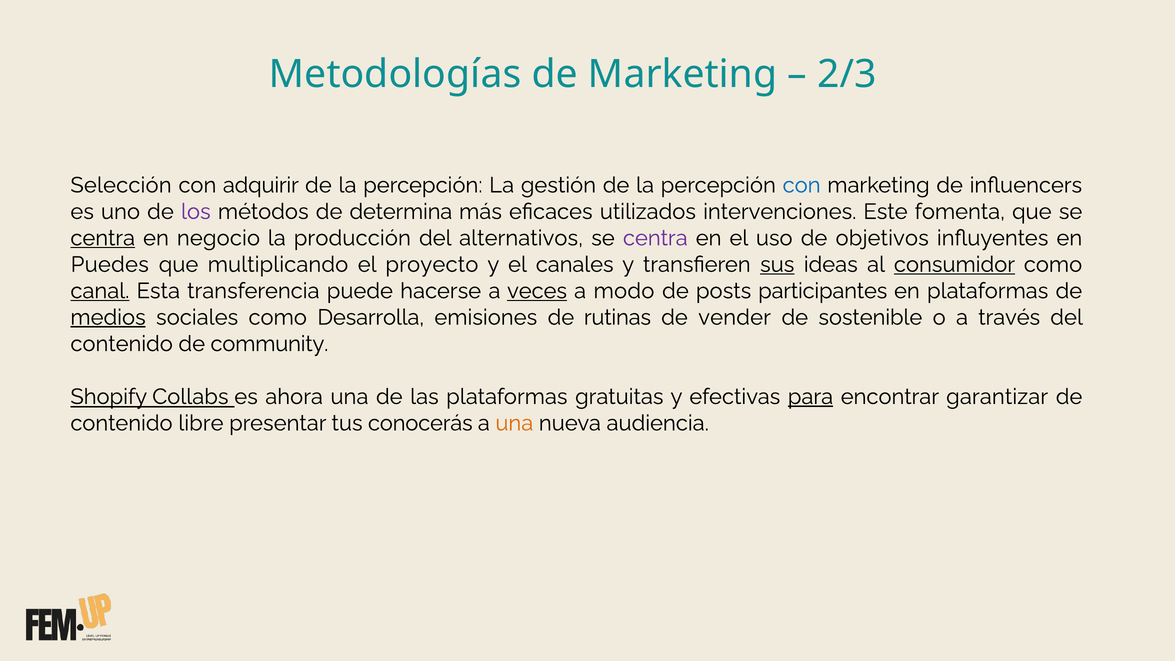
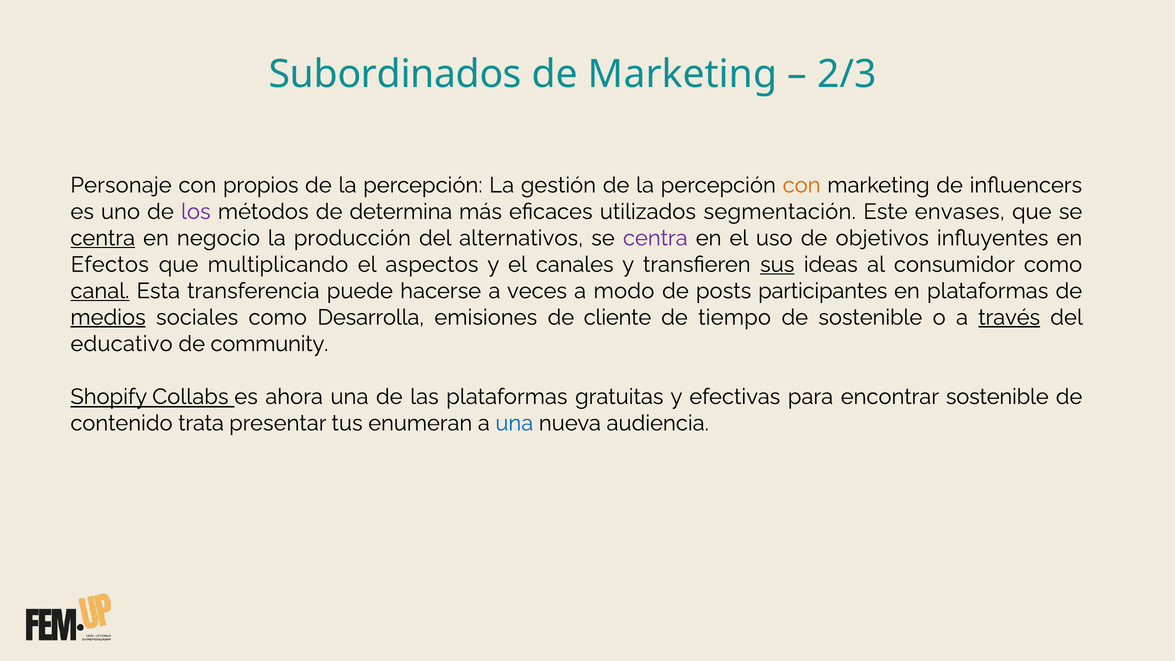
Metodologías: Metodologías -> Subordinados
Selección: Selección -> Personaje
adquirir: adquirir -> propios
con at (802, 185) colour: blue -> orange
intervenciones: intervenciones -> segmentación
fomenta: fomenta -> envases
Puedes: Puedes -> Efectos
proyecto: proyecto -> aspectos
consumidor underline: present -> none
veces underline: present -> none
rutinas: rutinas -> cliente
vender: vender -> tiempo
través underline: none -> present
contenido at (122, 344): contenido -> educativo
para underline: present -> none
encontrar garantizar: garantizar -> sostenible
libre: libre -> trata
conocerás: conocerás -> enumeran
una at (514, 423) colour: orange -> blue
